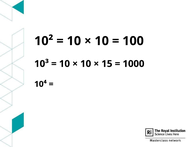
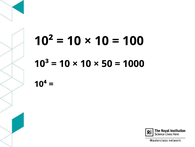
15: 15 -> 50
